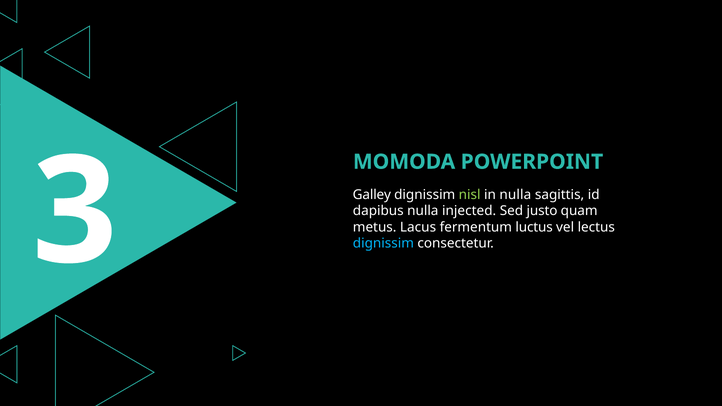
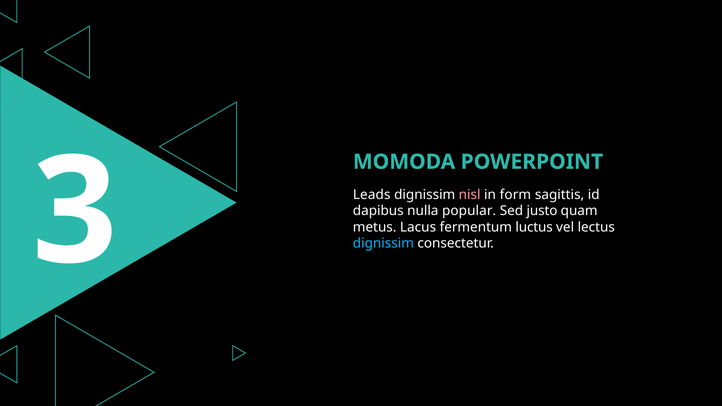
Galley: Galley -> Leads
nisl colour: light green -> pink
in nulla: nulla -> form
injected: injected -> popular
